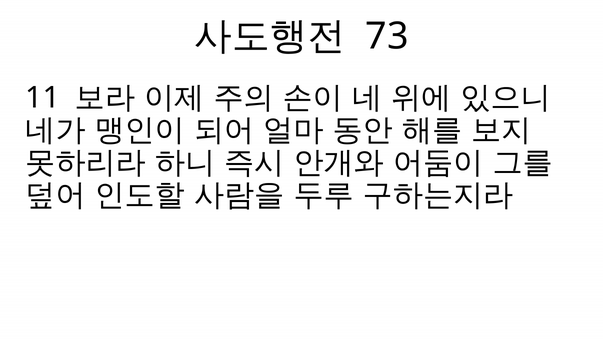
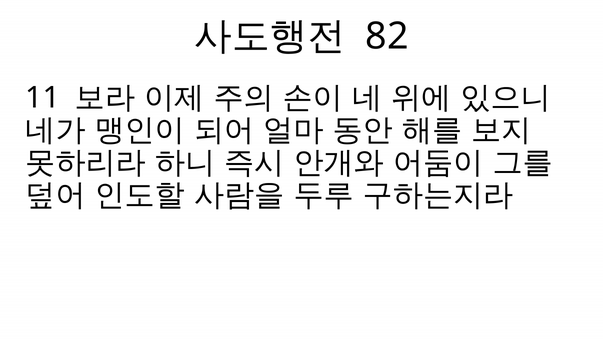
73: 73 -> 82
